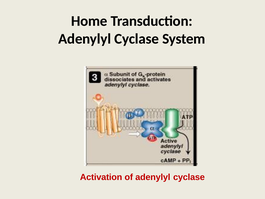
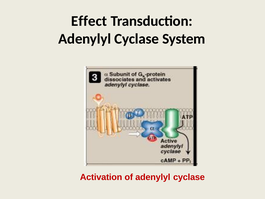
Home: Home -> Effect
